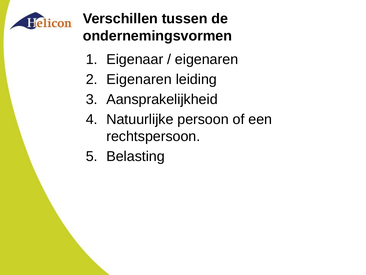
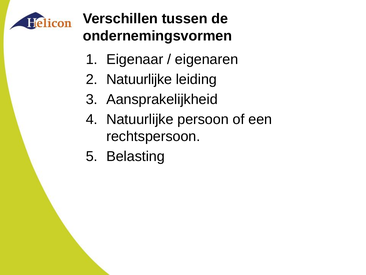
Eigenaren at (139, 79): Eigenaren -> Natuurlijke
